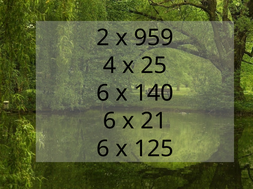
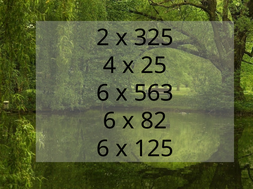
959: 959 -> 325
140: 140 -> 563
21: 21 -> 82
